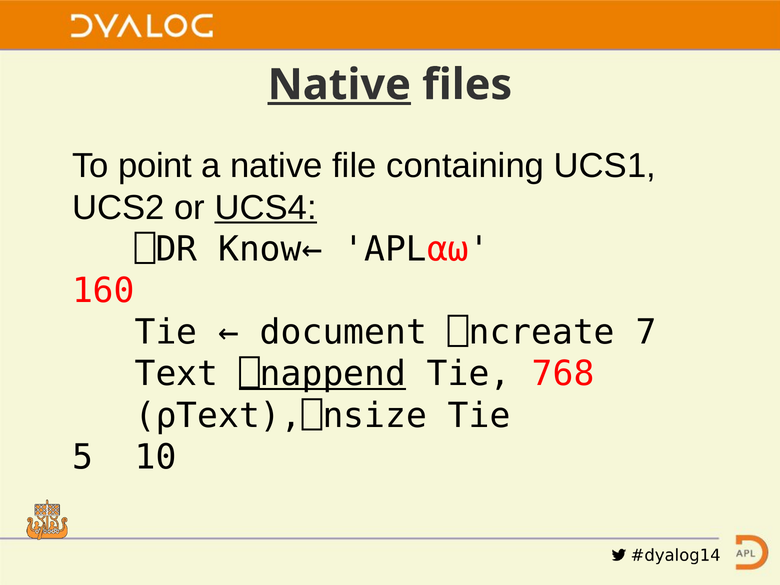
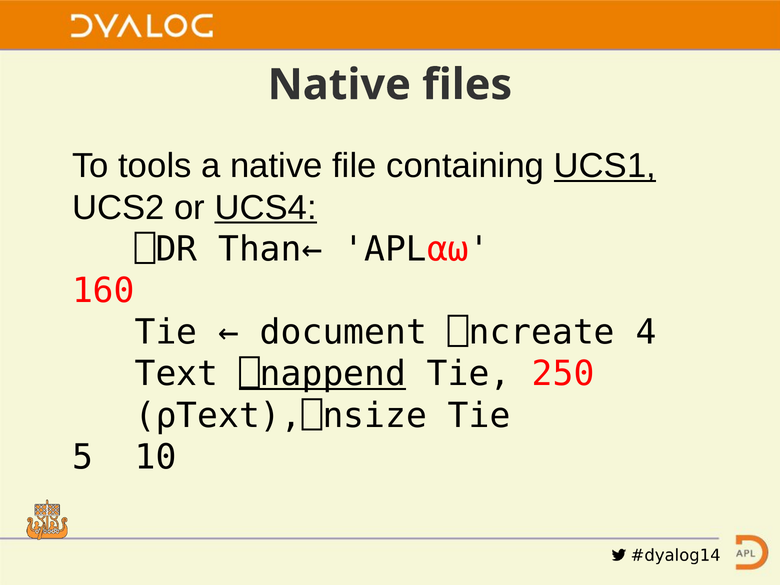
Native at (339, 85) underline: present -> none
point: point -> tools
UCS1 underline: none -> present
Know←: Know← -> Than←
7: 7 -> 4
768: 768 -> 250
